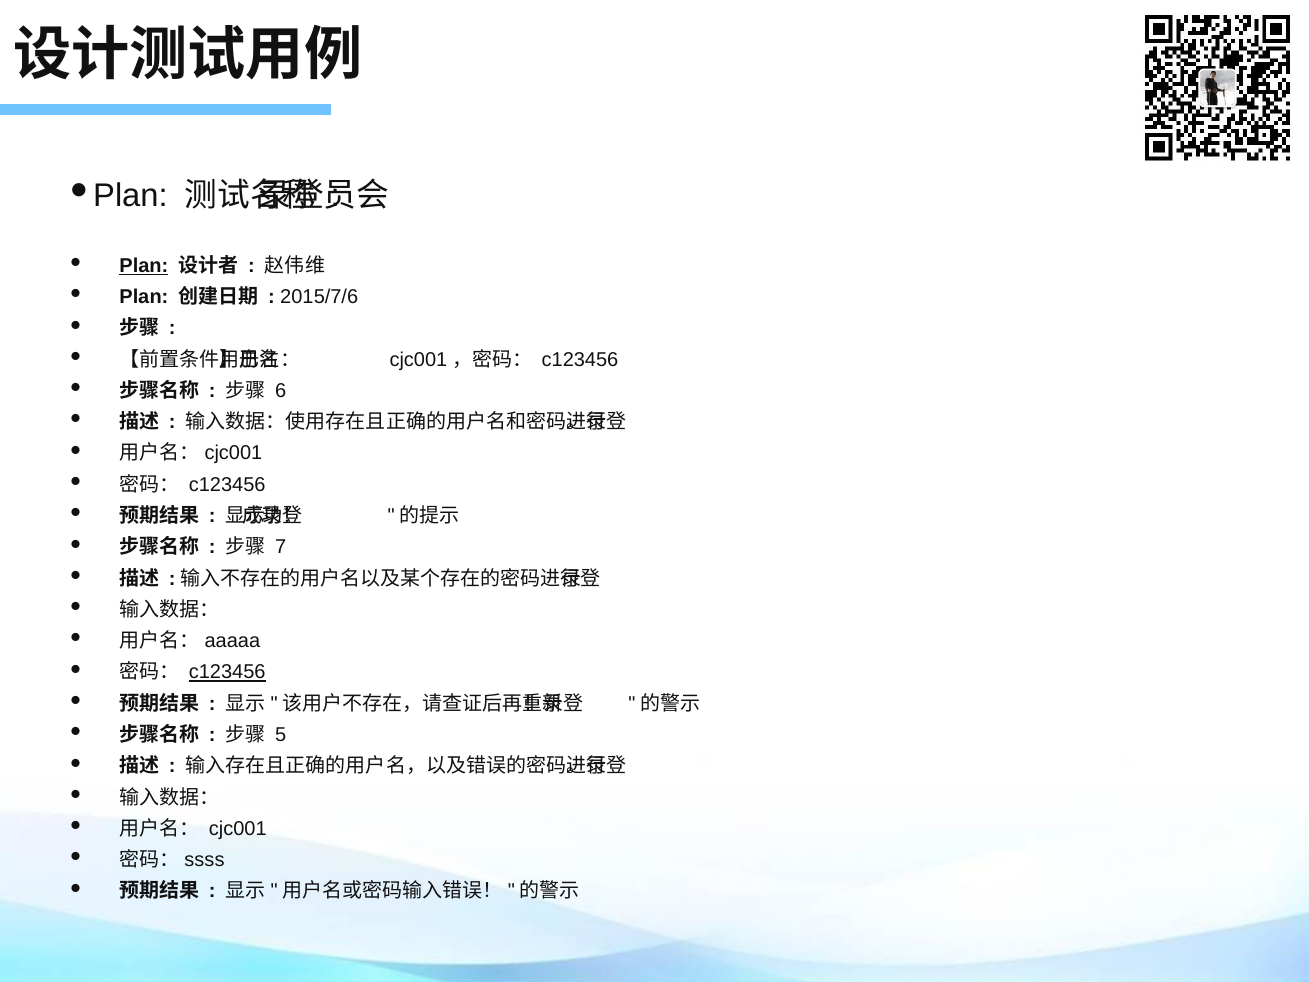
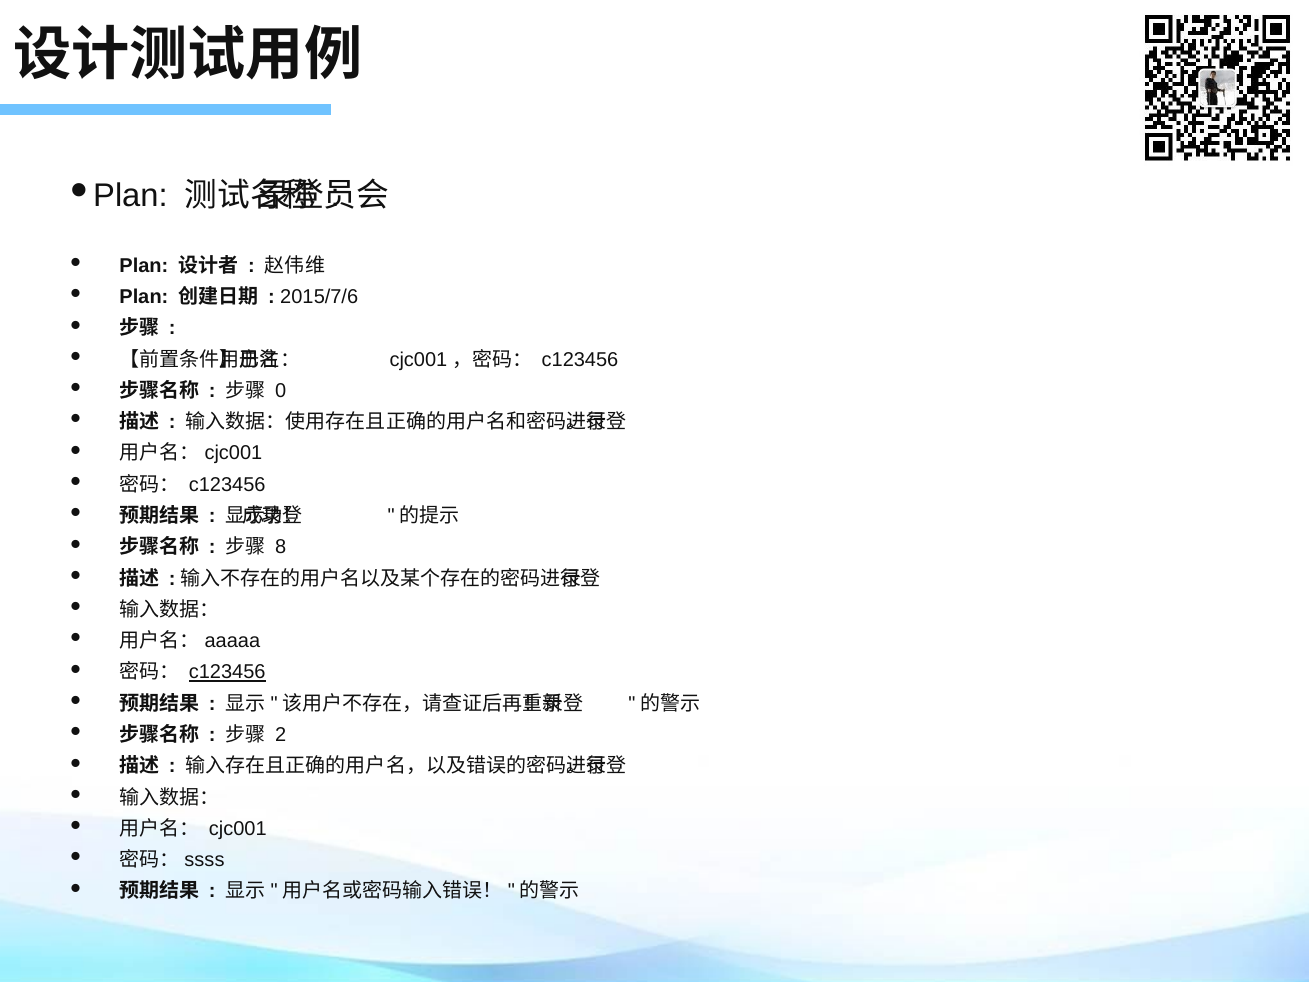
Plan at (144, 266) underline: present -> none
6: 6 -> 0
7: 7 -> 8
5: 5 -> 2
